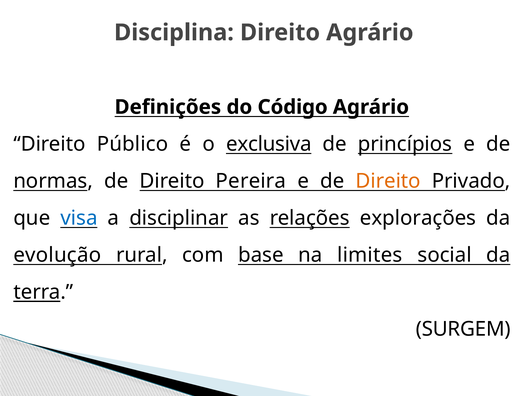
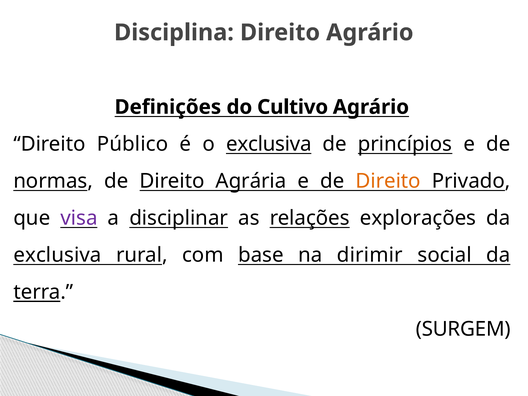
Código: Código -> Cultivo
Pereira: Pereira -> Agrária
visa colour: blue -> purple
evolução at (57, 255): evolução -> exclusiva
limites: limites -> dirimir
